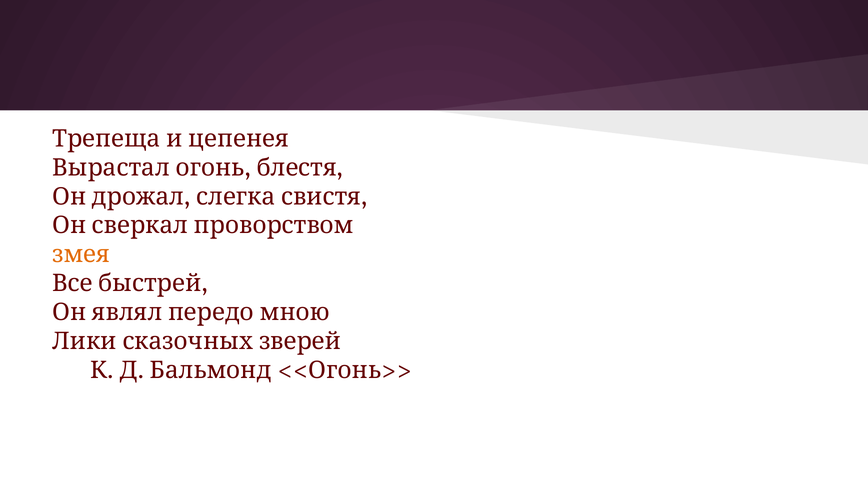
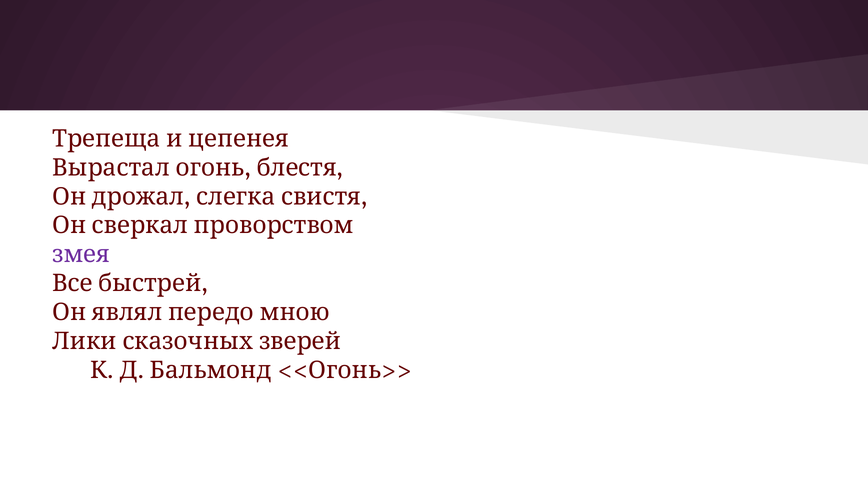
змея colour: orange -> purple
